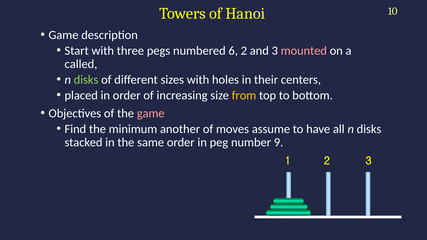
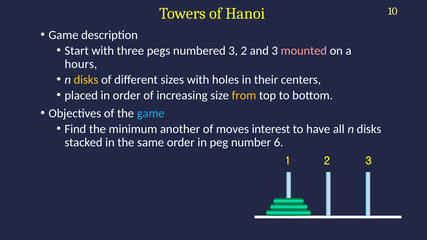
numbered 6: 6 -> 3
called: called -> hours
disks at (86, 80) colour: light green -> yellow
game at (151, 113) colour: pink -> light blue
assume: assume -> interest
9: 9 -> 6
